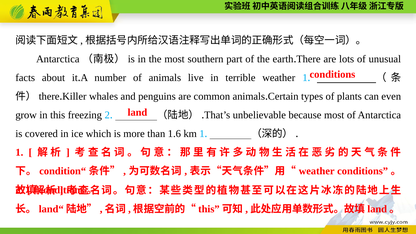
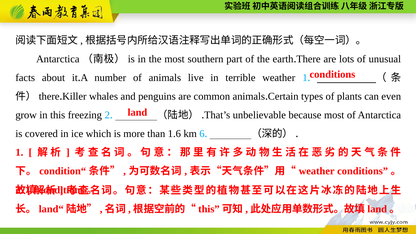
km 1: 1 -> 6
